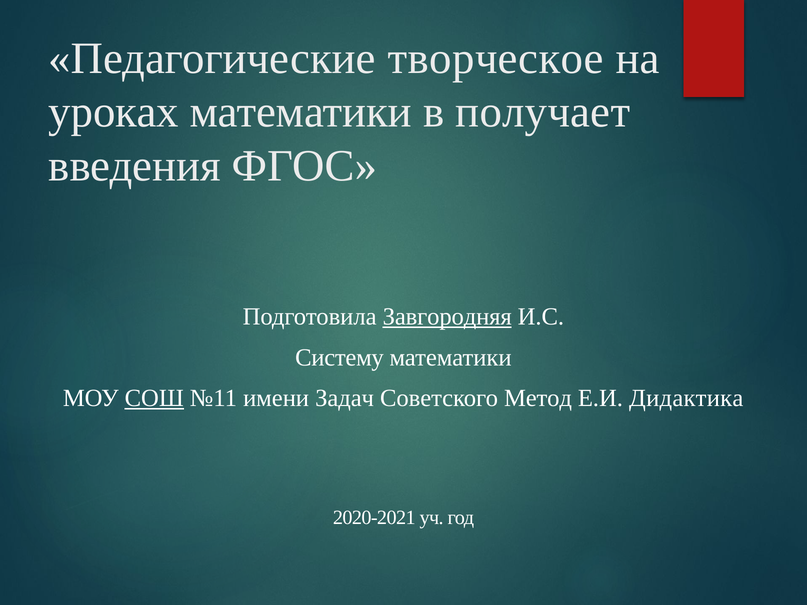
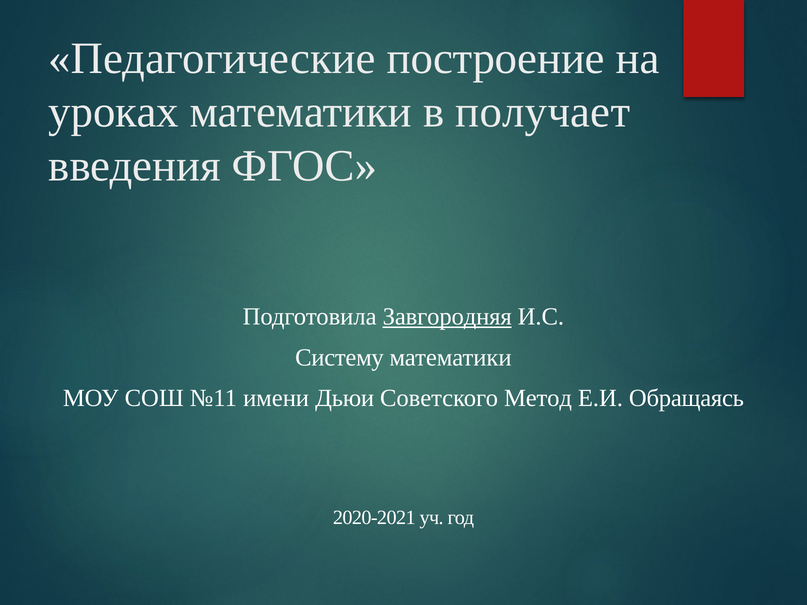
творческое: творческое -> построение
СОШ underline: present -> none
Задач: Задач -> Дьюи
Дидактика: Дидактика -> Обращаясь
